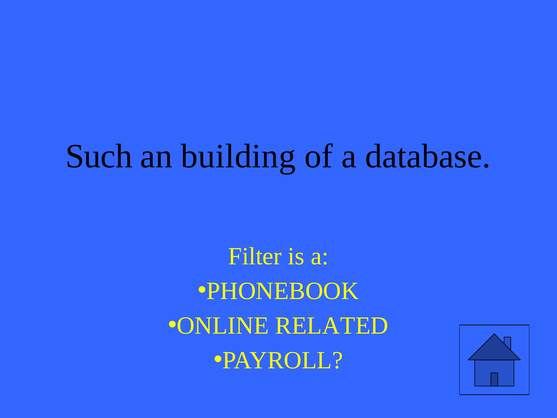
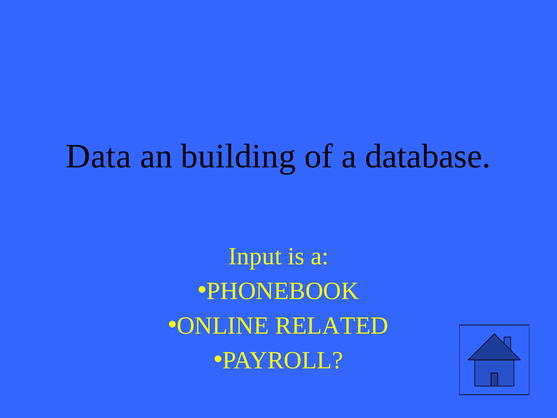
Such: Such -> Data
Filter: Filter -> Input
